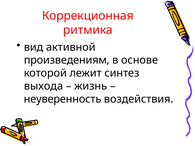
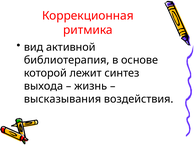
произведениям: произведениям -> библиотерапия
неуверенность: неуверенность -> высказывания
